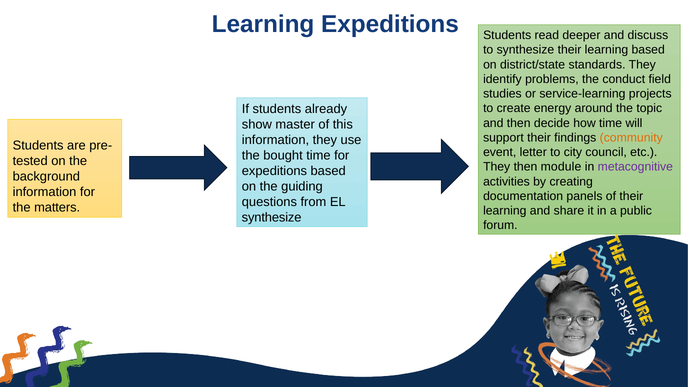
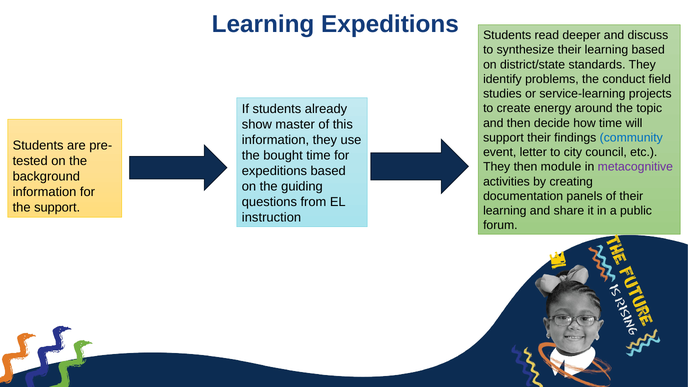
community colour: orange -> blue
the matters: matters -> support
synthesize at (272, 217): synthesize -> instruction
